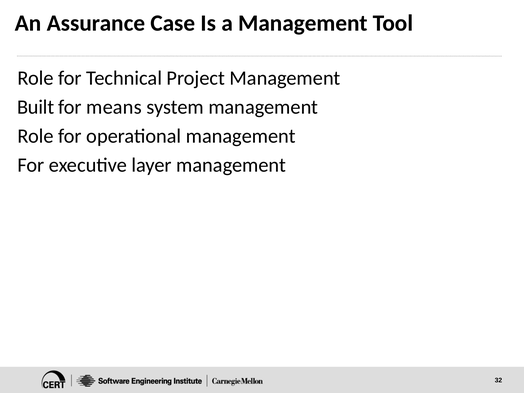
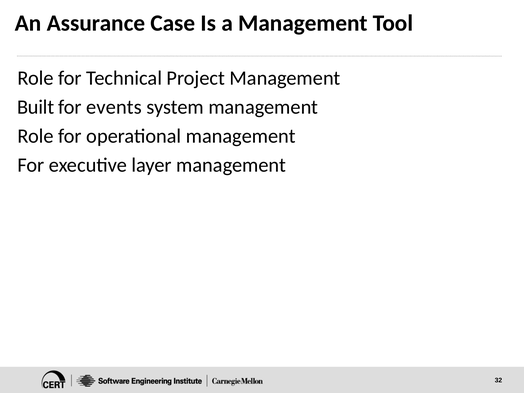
means: means -> events
